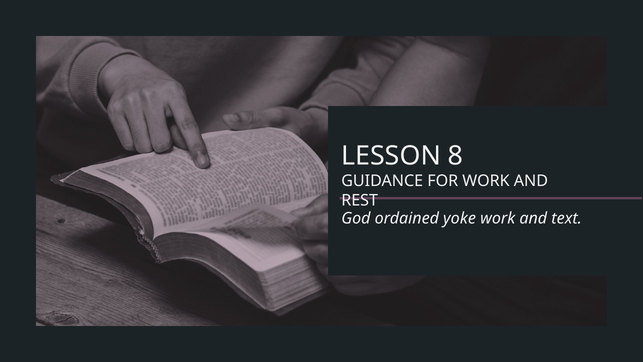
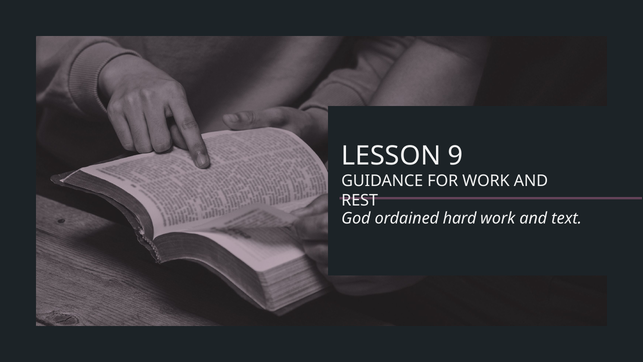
8: 8 -> 9
yoke: yoke -> hard
